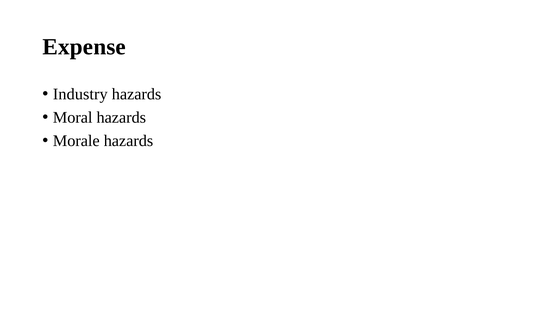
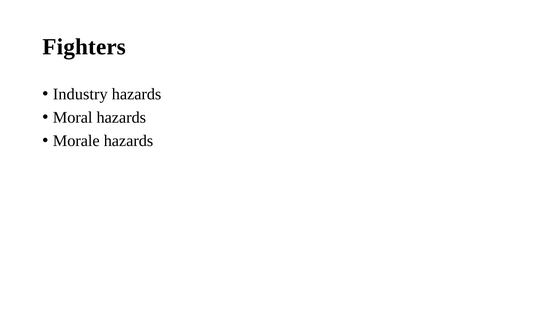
Expense: Expense -> Fighters
